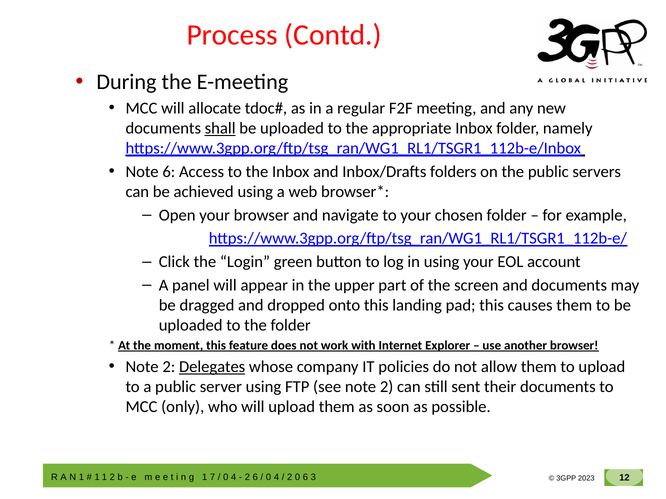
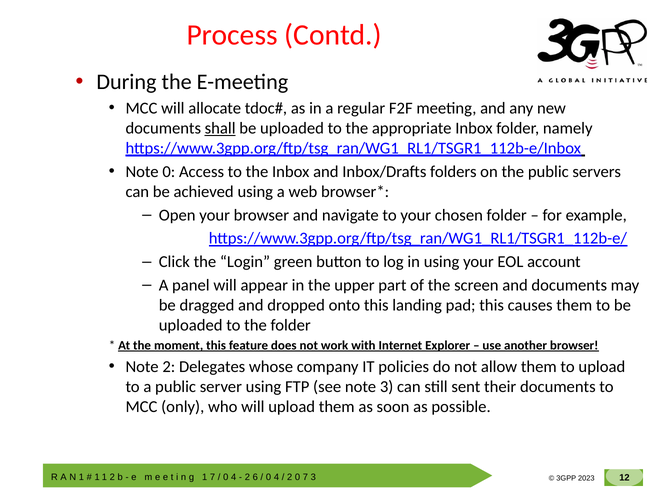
Note 6: 6 -> 0
Delegates underline: present -> none
see note 2: 2 -> 3
6 at (305, 478): 6 -> 7
